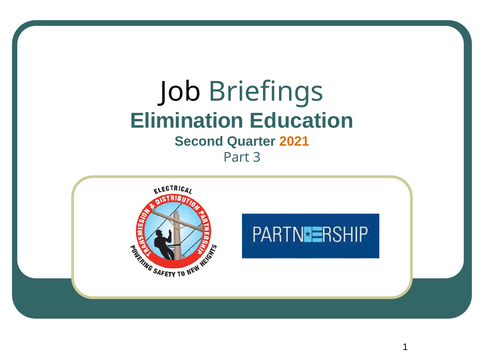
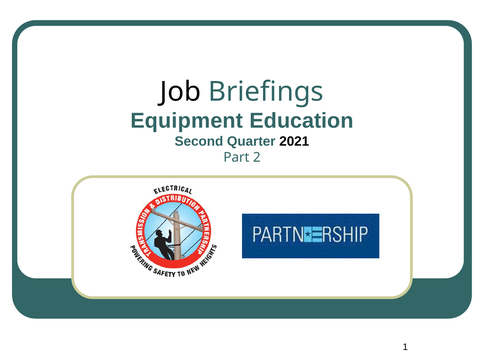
Elimination: Elimination -> Equipment
2021 colour: orange -> black
3: 3 -> 2
